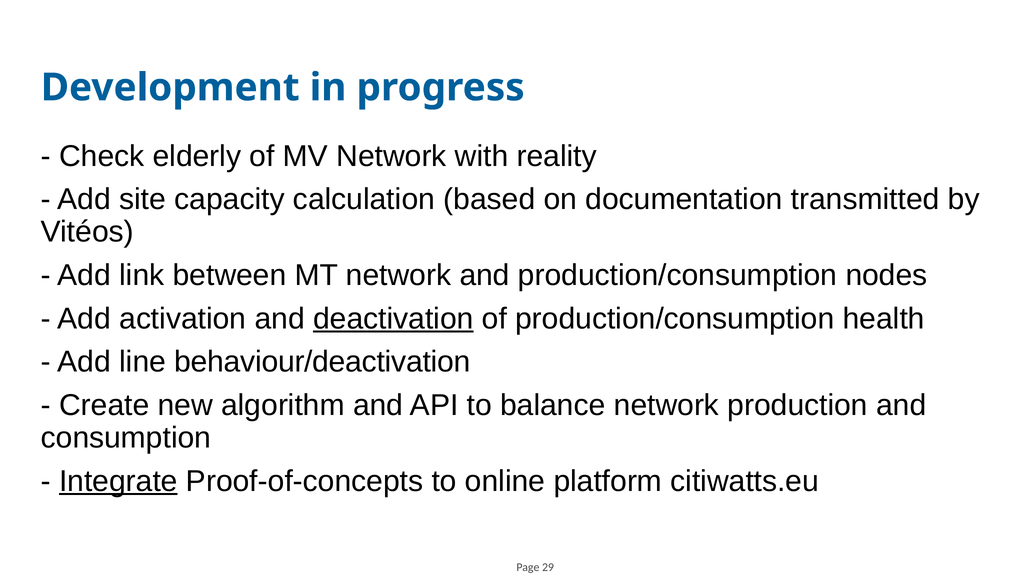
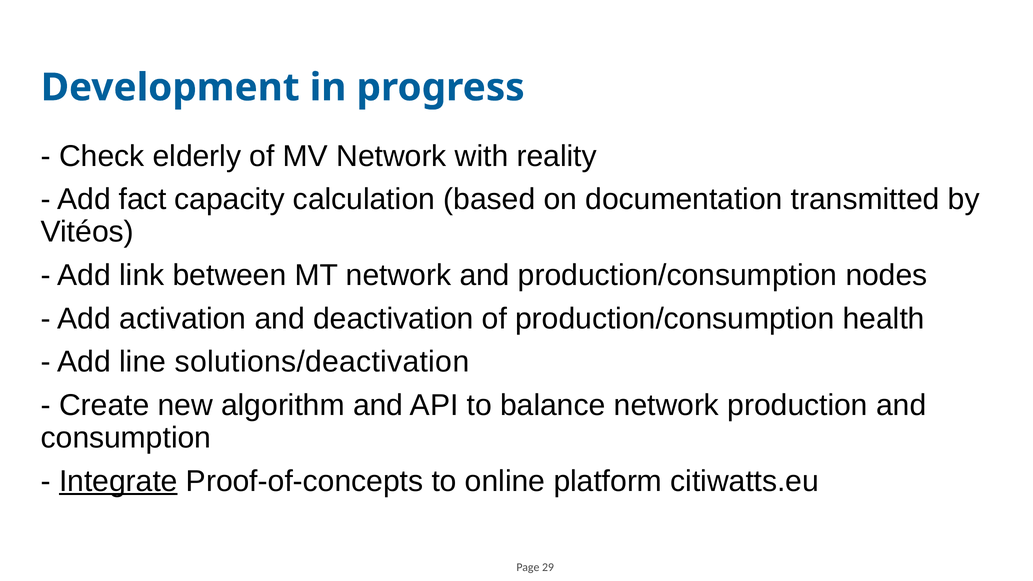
site: site -> fact
deactivation underline: present -> none
behaviour/deactivation: behaviour/deactivation -> solutions/deactivation
